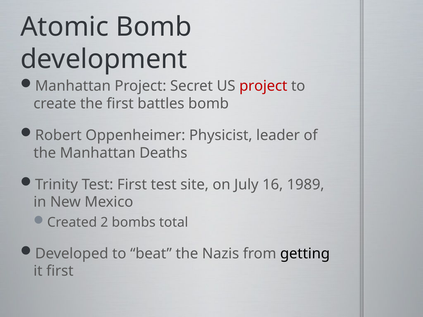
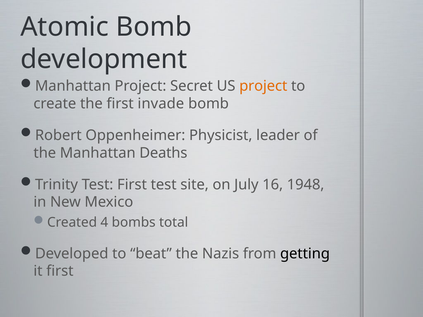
project at (263, 86) colour: red -> orange
battles: battles -> invade
1989: 1989 -> 1948
2: 2 -> 4
